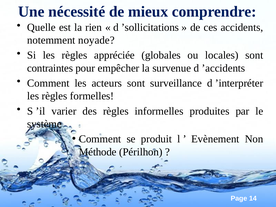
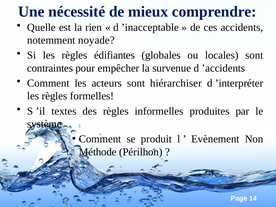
’sollicitations: ’sollicitations -> ’inacceptable
appréciée: appréciée -> édifiantes
surveillance: surveillance -> hiérarchiser
varier: varier -> textes
